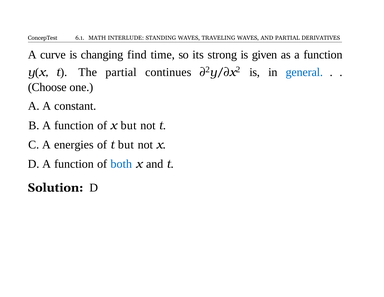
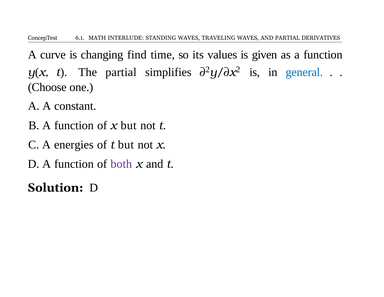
strong: strong -> values
continues: continues -> simplifies
both colour: blue -> purple
